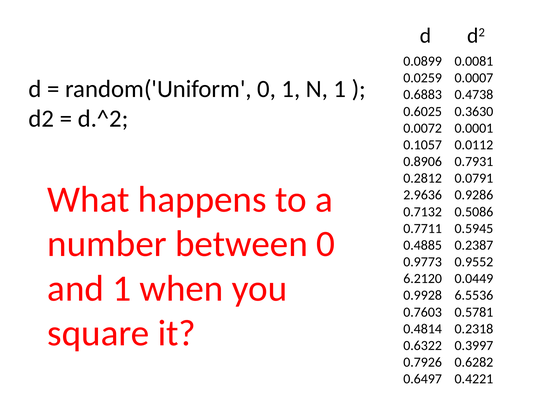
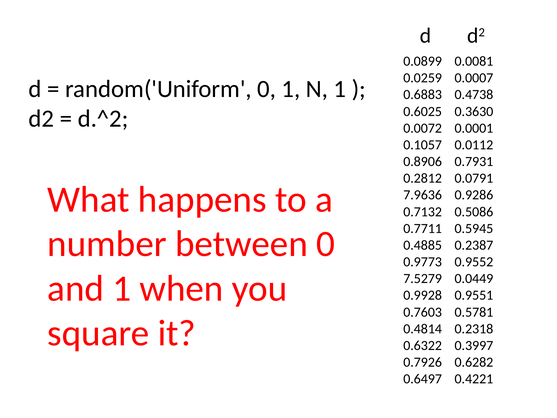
2.9636: 2.9636 -> 7.9636
6.2120: 6.2120 -> 7.5279
6.5536: 6.5536 -> 0.9551
